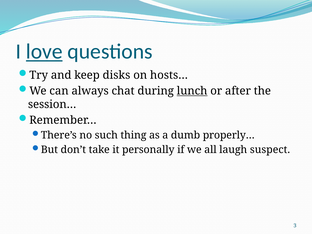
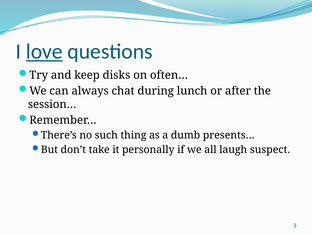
hosts…: hosts… -> often…
lunch underline: present -> none
properly…: properly… -> presents…
